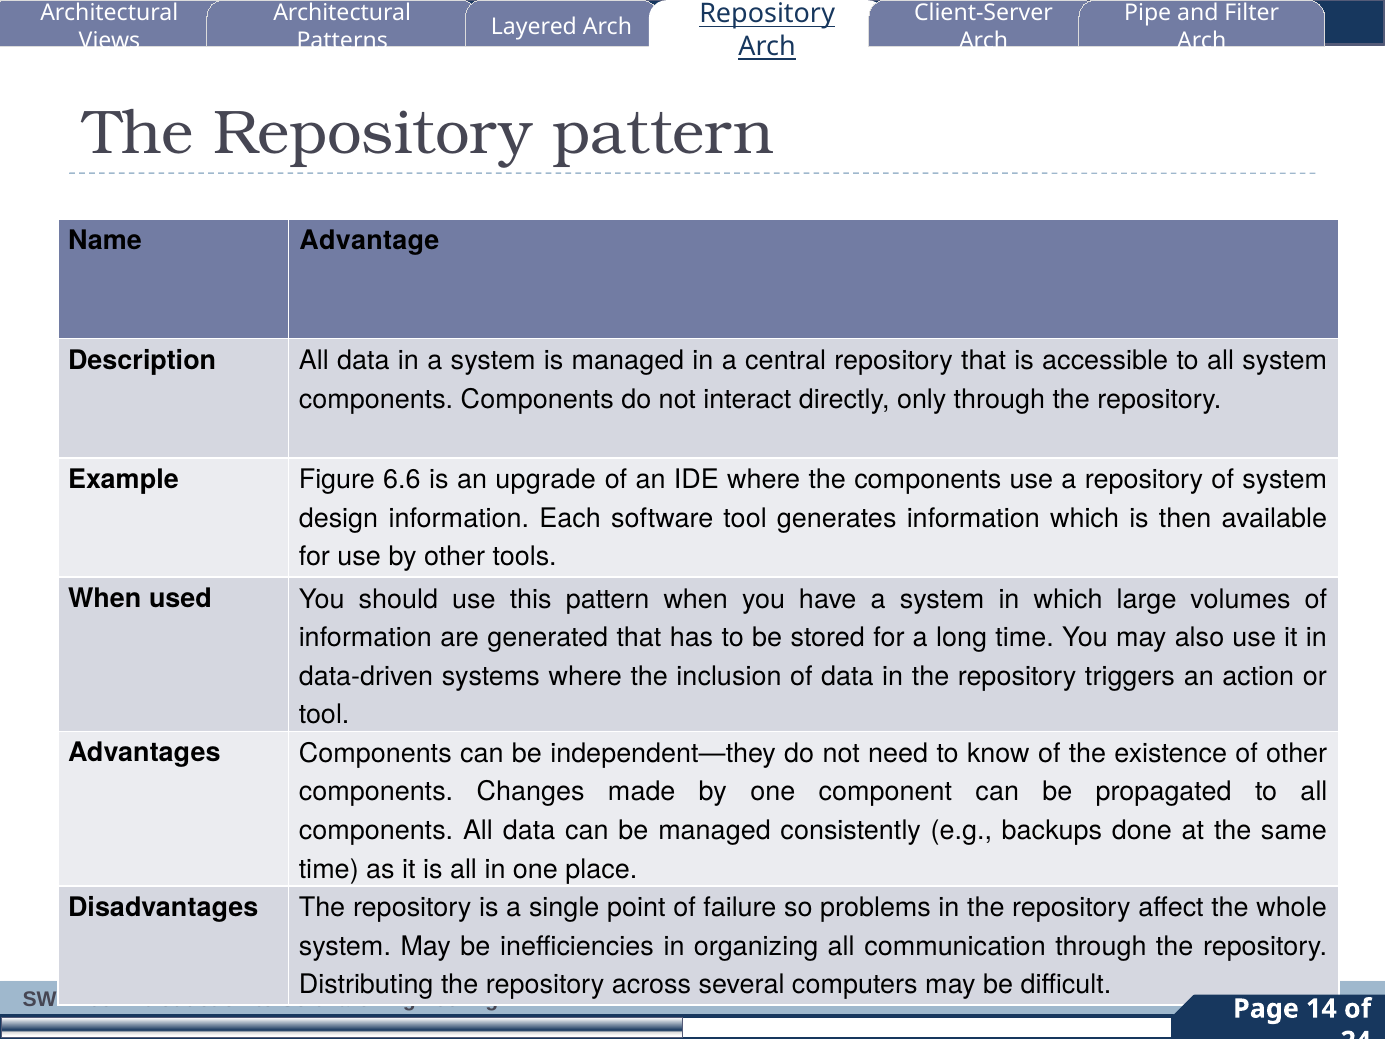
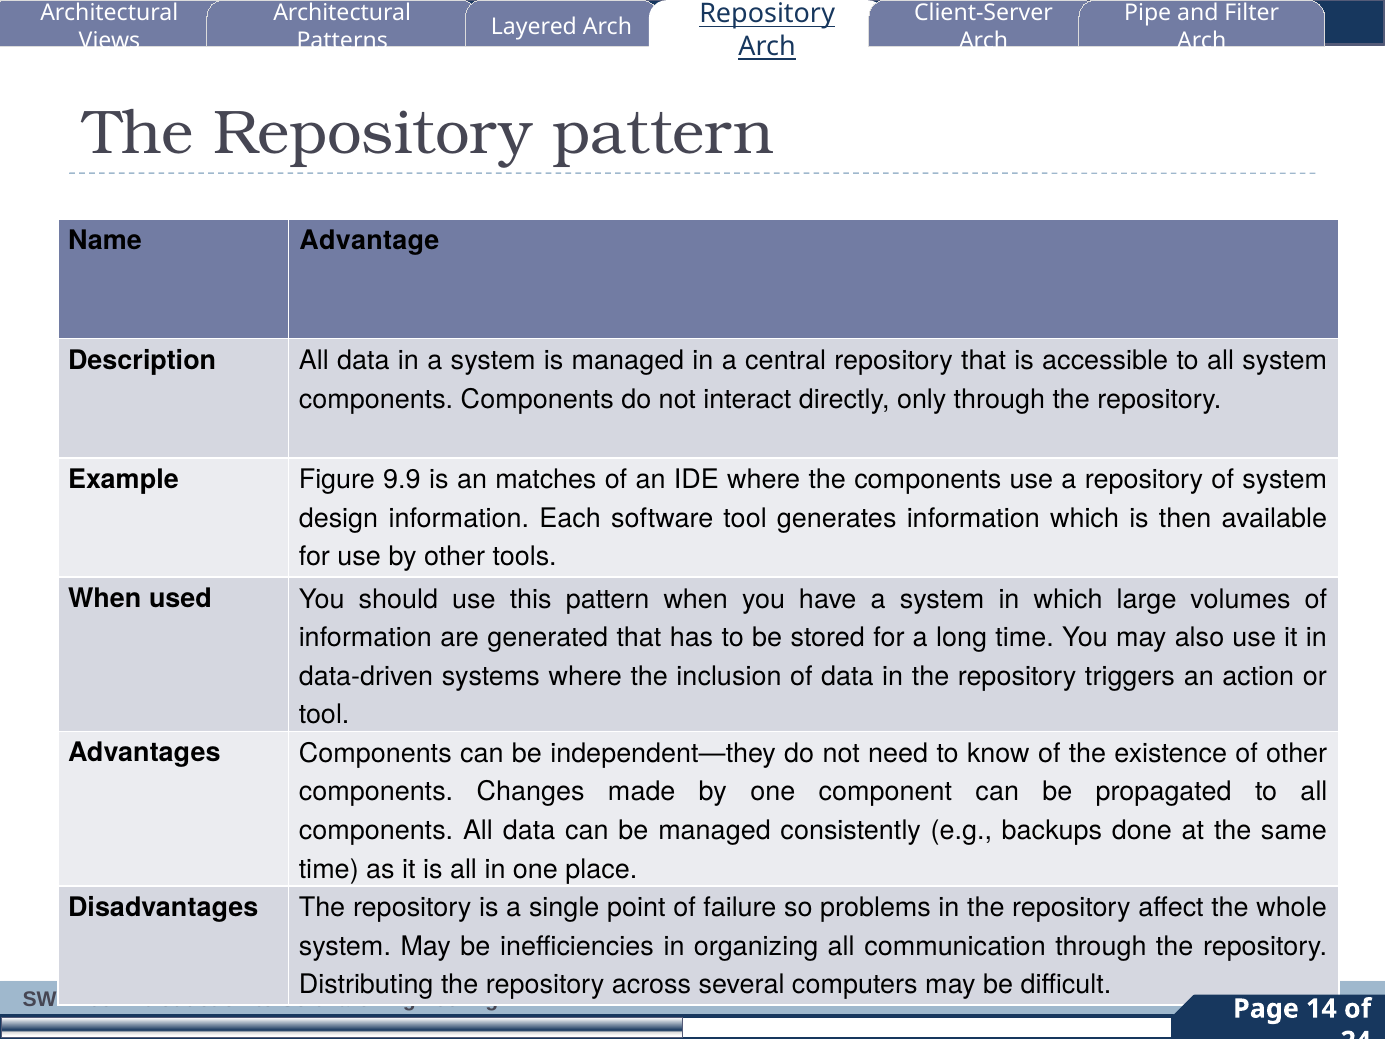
6.6: 6.6 -> 9.9
upgrade: upgrade -> matches
